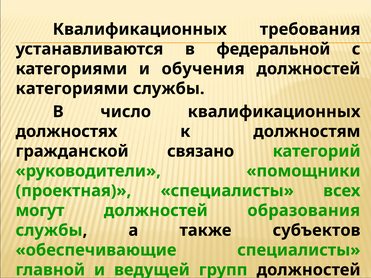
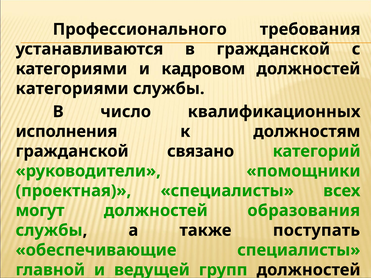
Квалификационных at (140, 29): Квалификационных -> Профессионального
в федеральной: федеральной -> гражданской
обучения: обучения -> кадровом
должностях: должностях -> исполнения
субъектов: субъектов -> поступать
